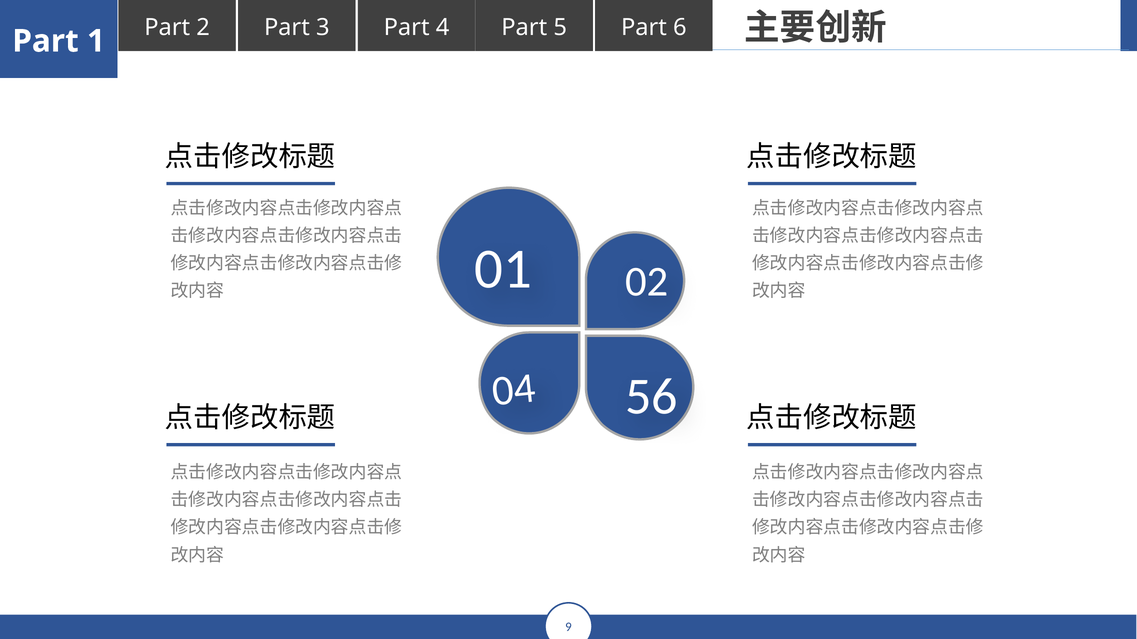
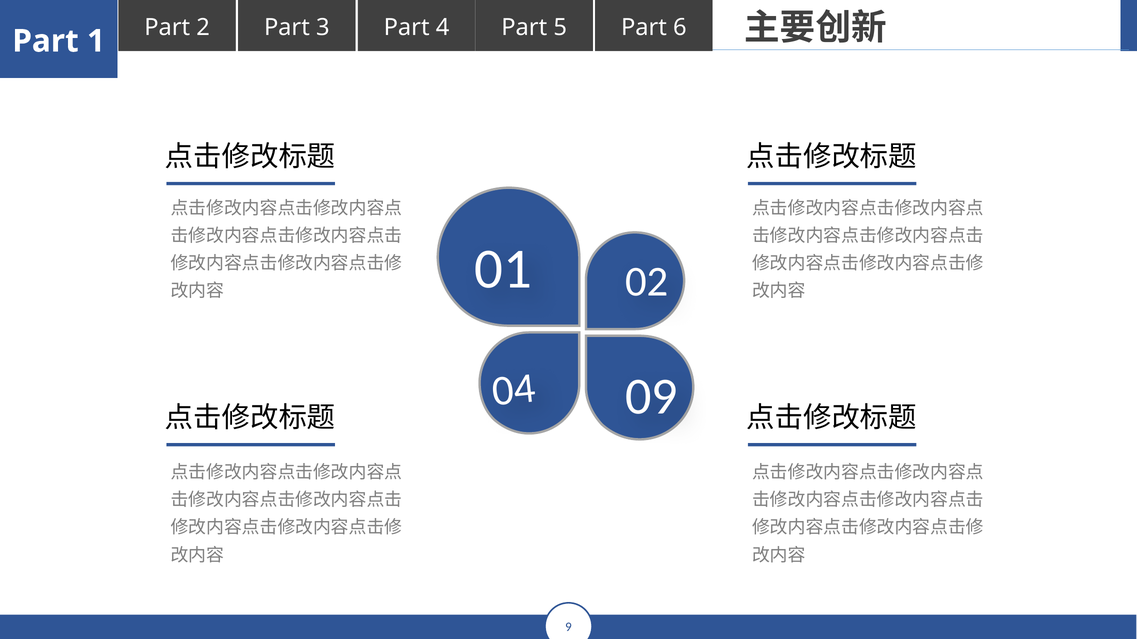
56: 56 -> 09
